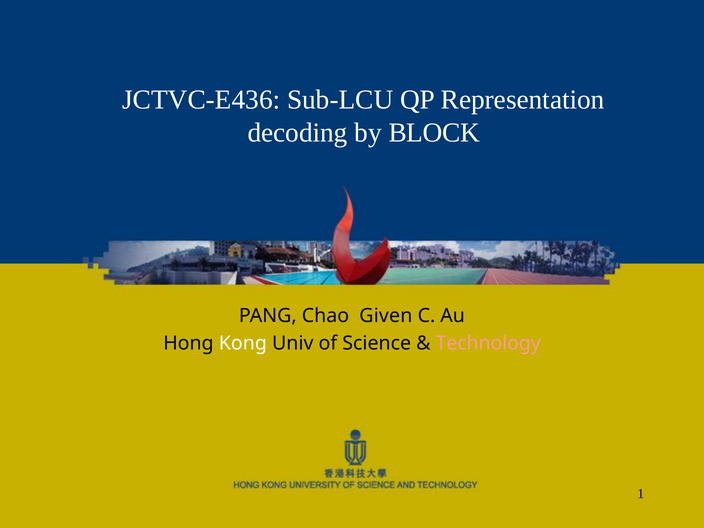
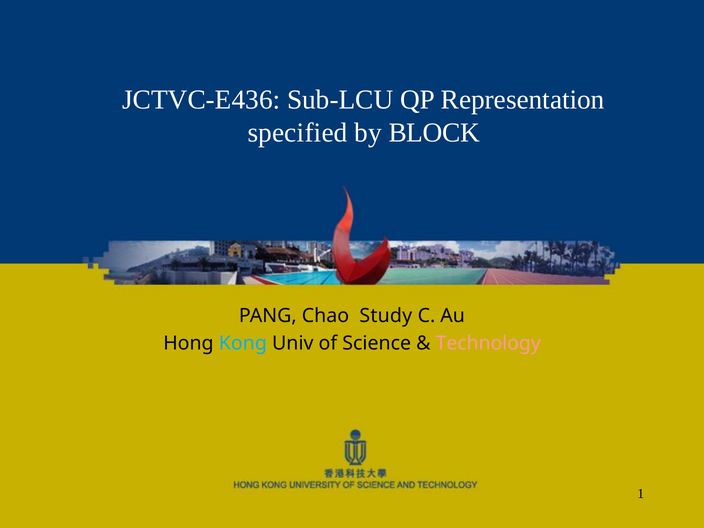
decoding: decoding -> specified
Given: Given -> Study
Kong colour: white -> light blue
